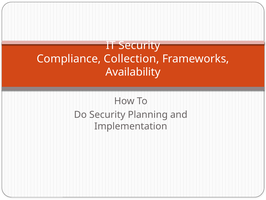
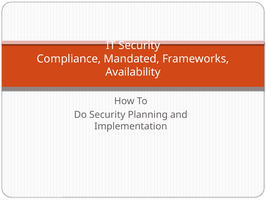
Collection: Collection -> Mandated
